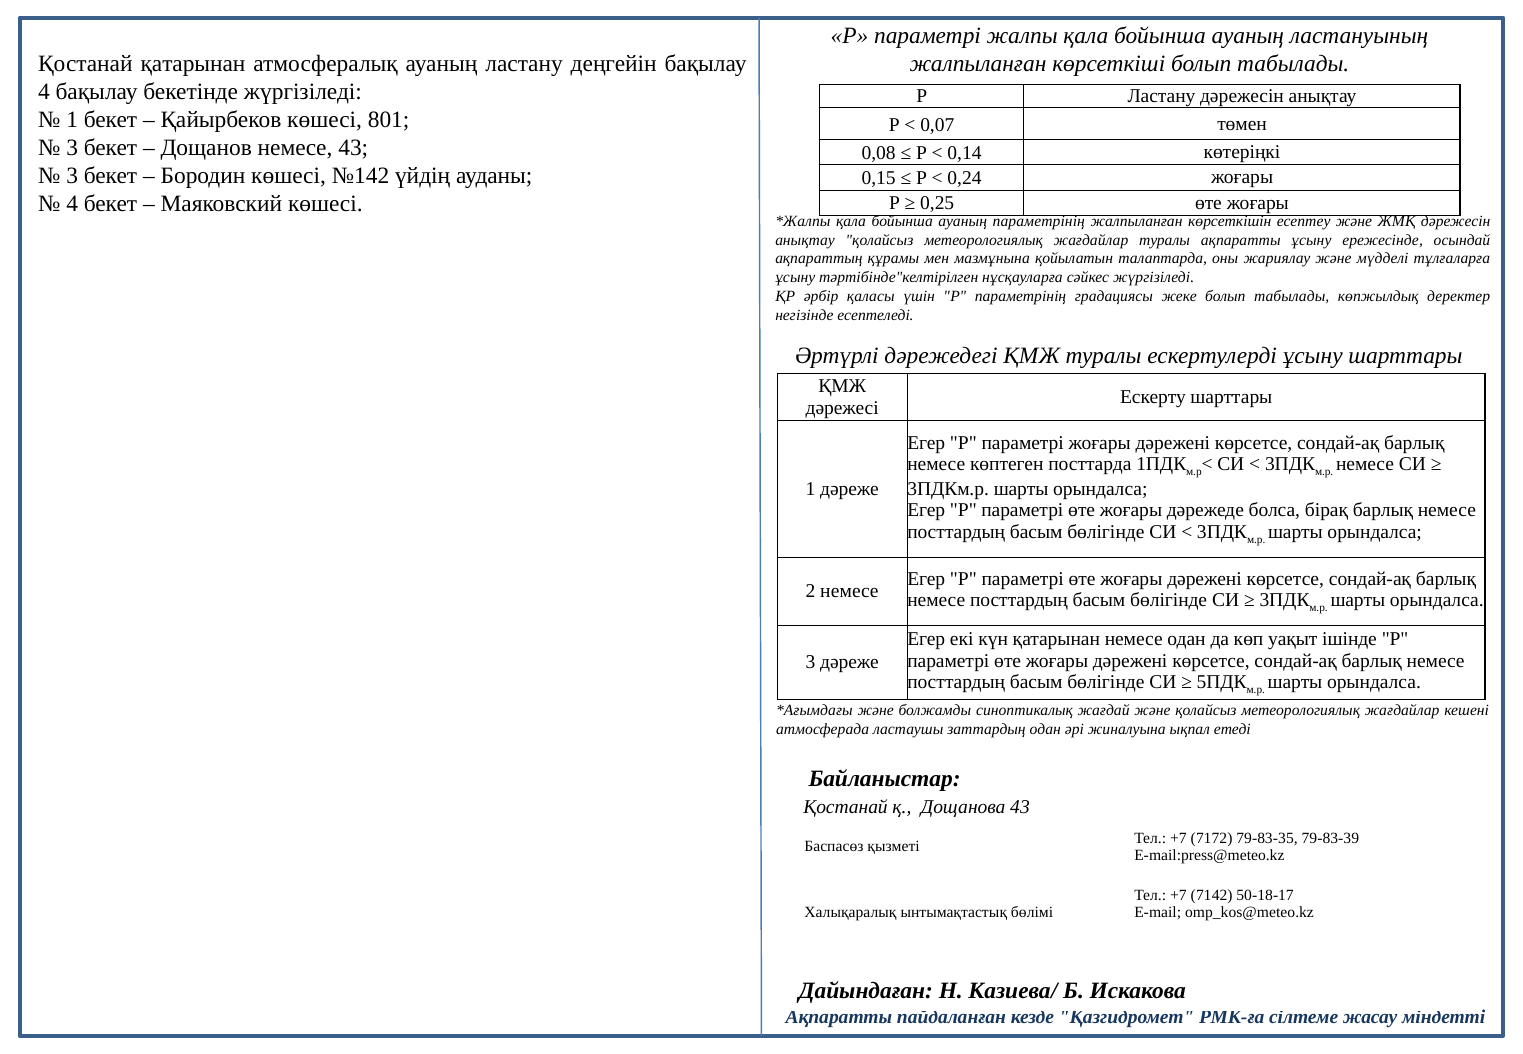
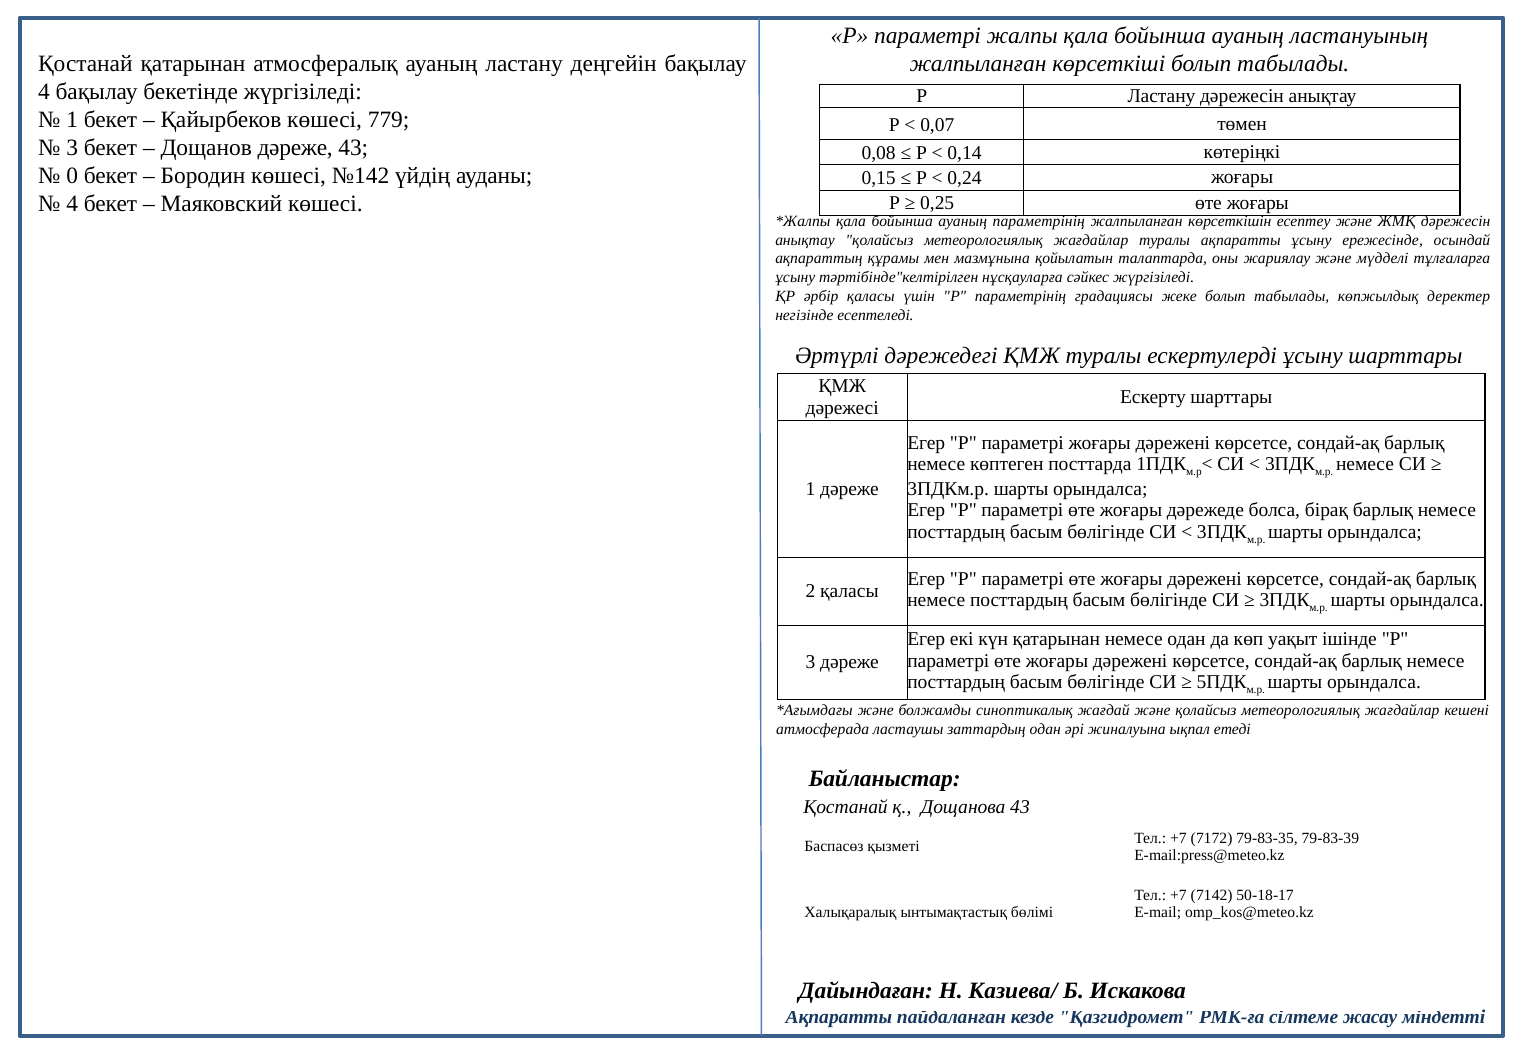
801: 801 -> 779
Дощанов немесе: немесе -> дәреже
3 at (72, 176): 3 -> 0
2 немесе: немесе -> қаласы
